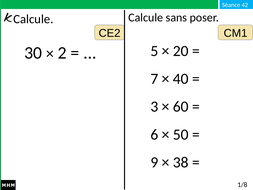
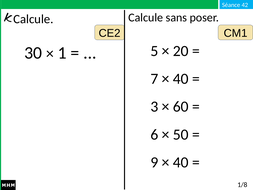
2: 2 -> 1
38 at (181, 162): 38 -> 40
